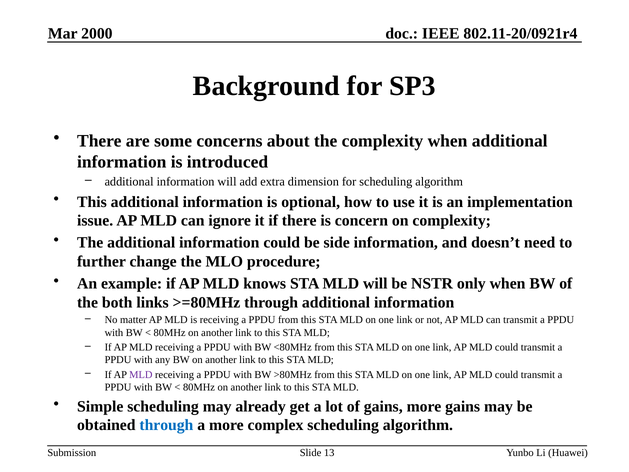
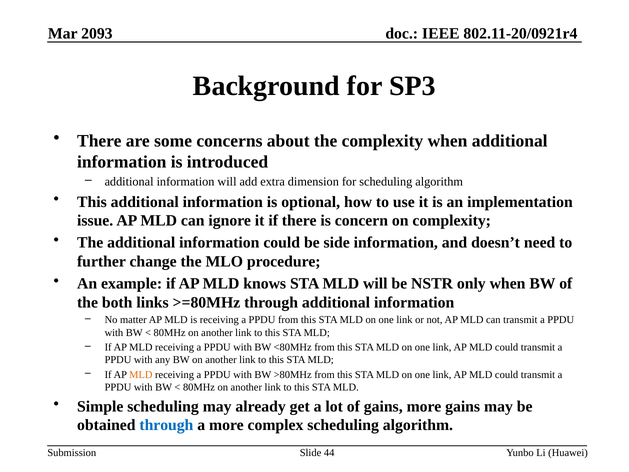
2000: 2000 -> 2093
MLD at (141, 374) colour: purple -> orange
13: 13 -> 44
